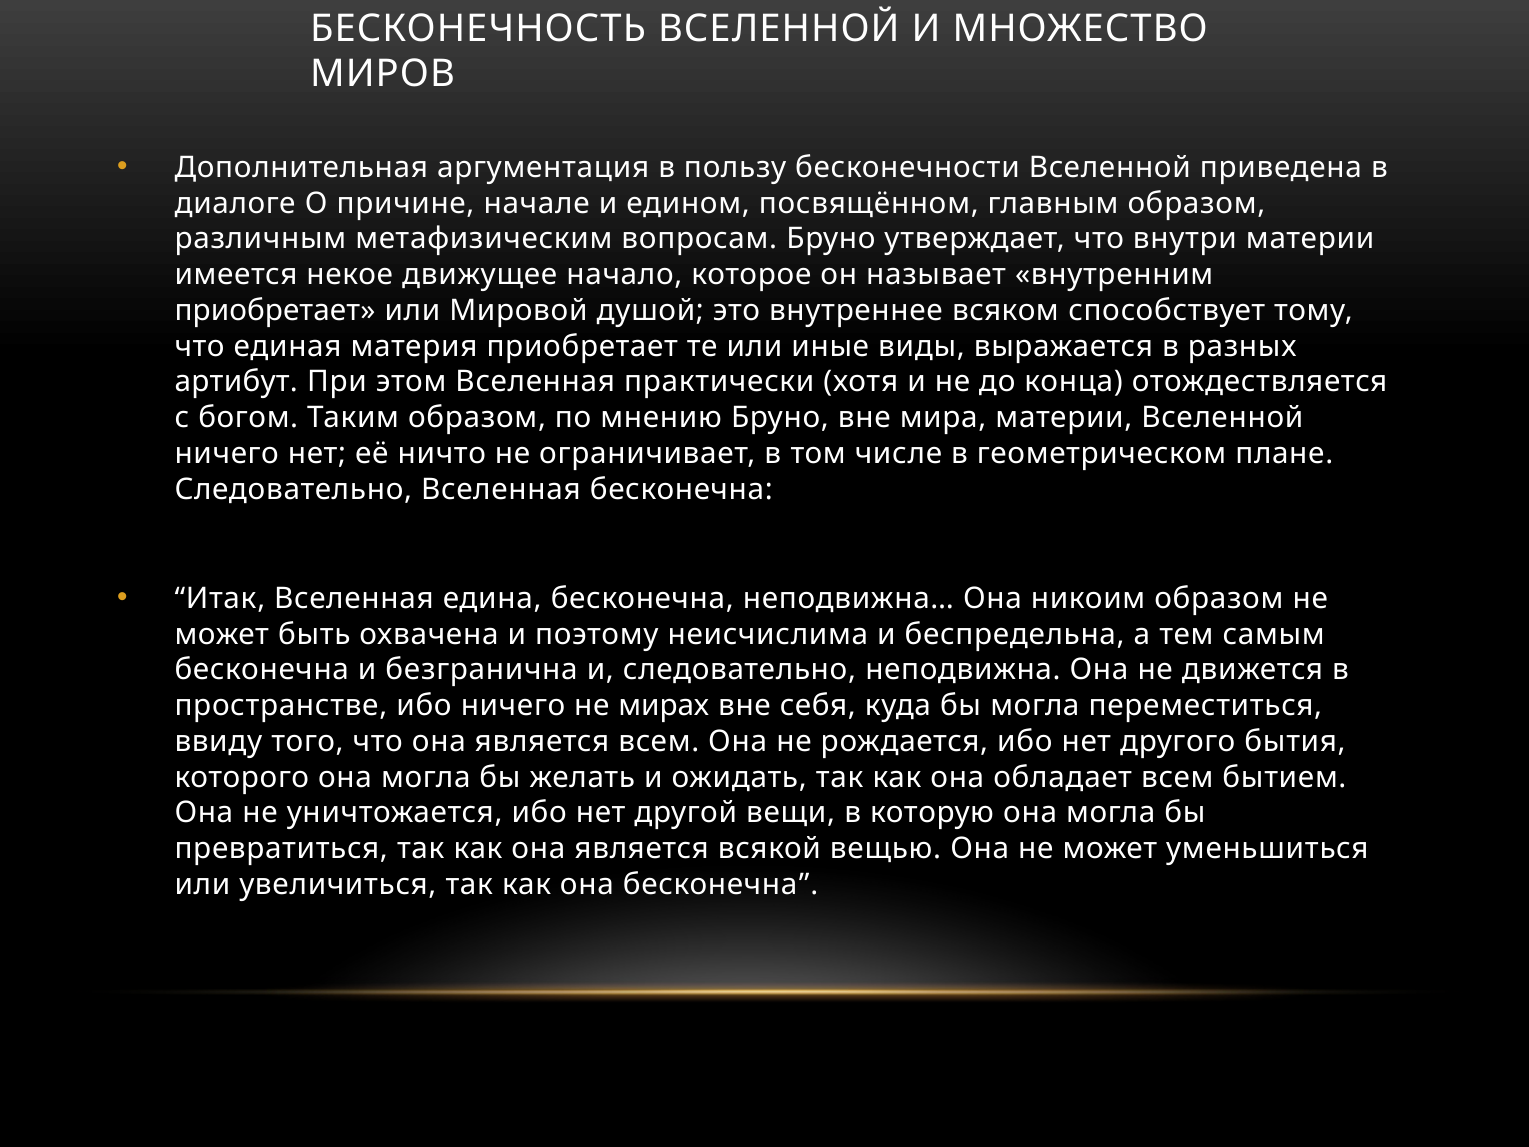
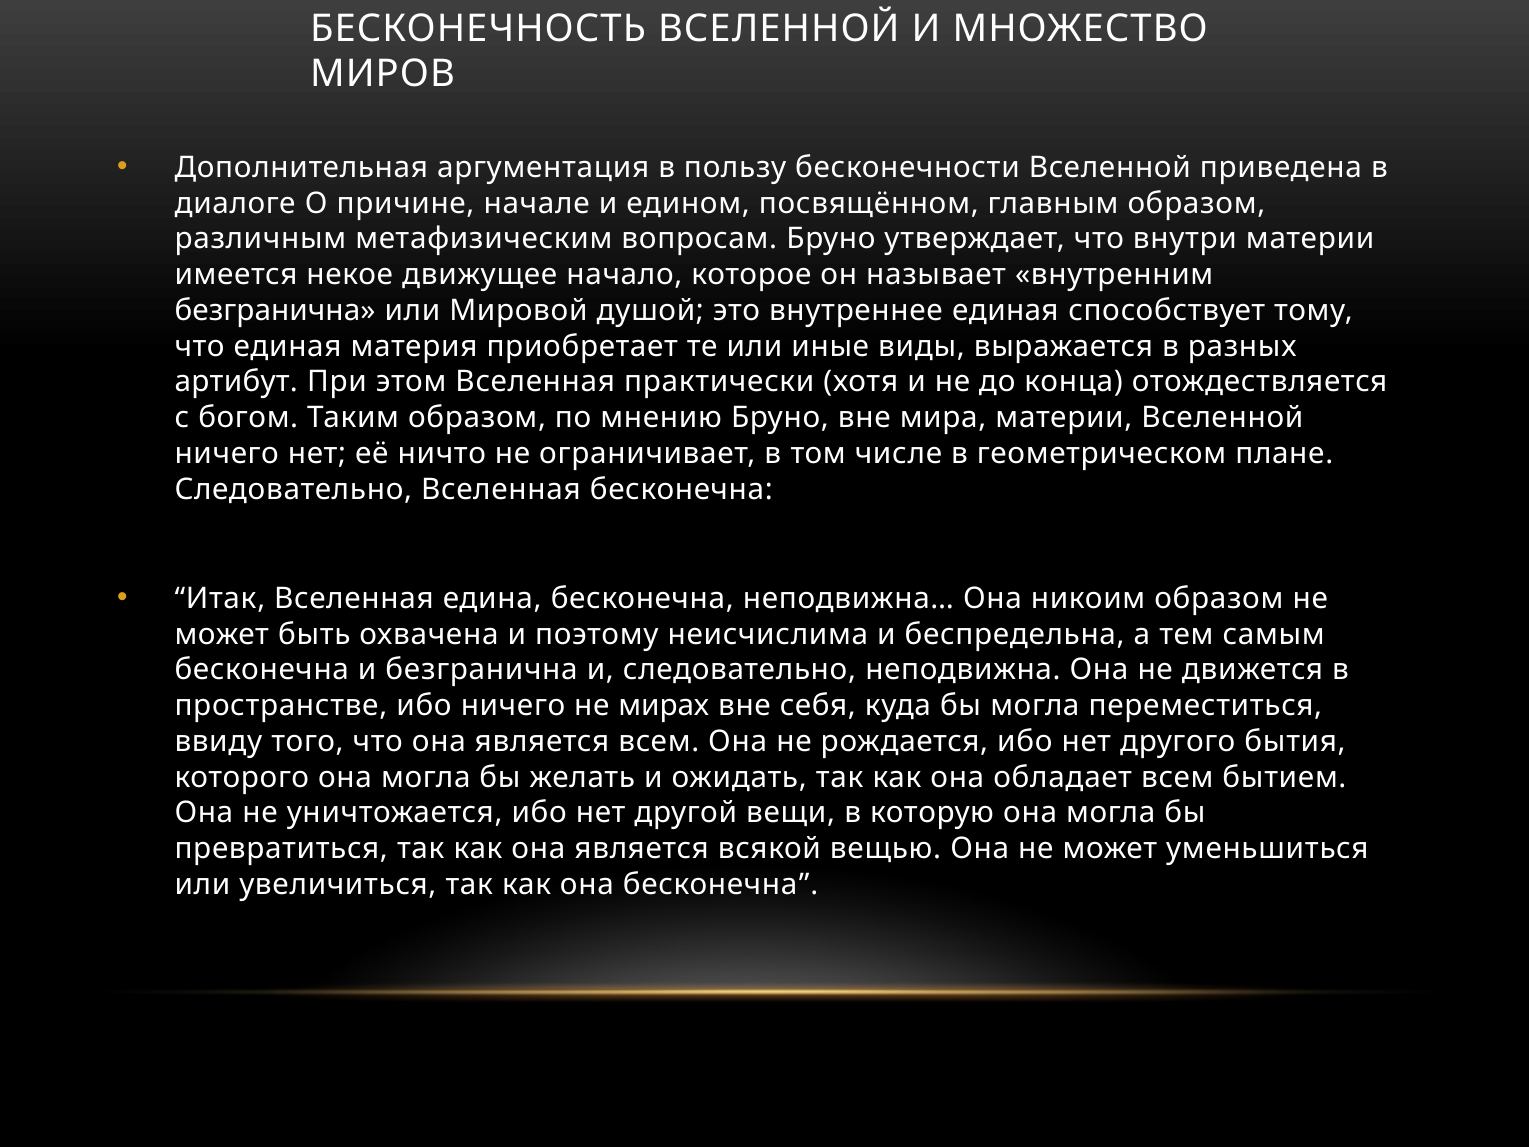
приобретает at (275, 311): приобретает -> безгранична
внутреннее всяком: всяком -> единая
